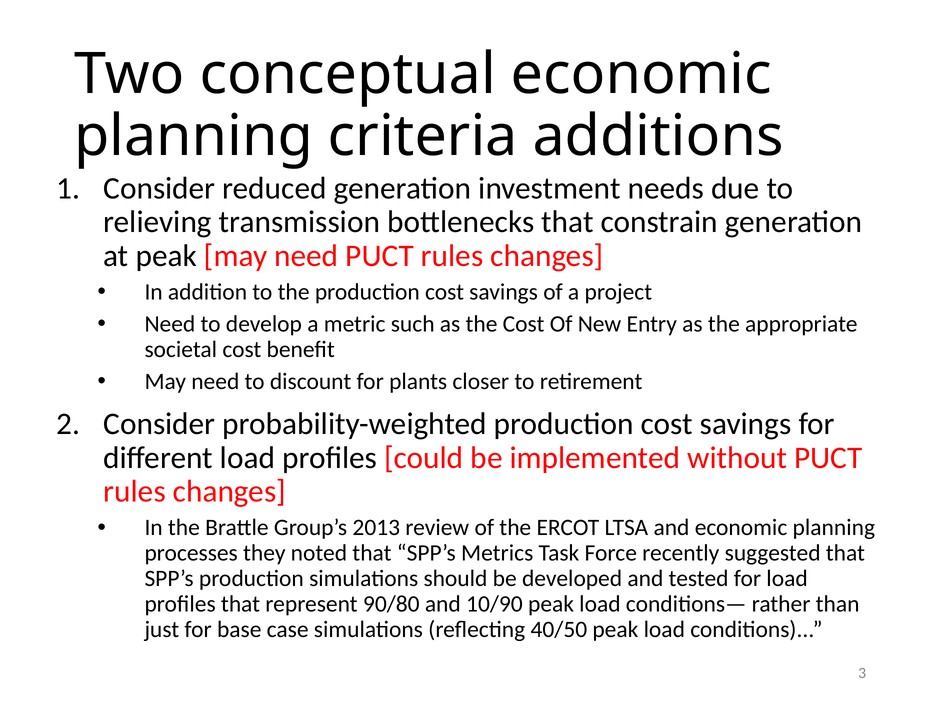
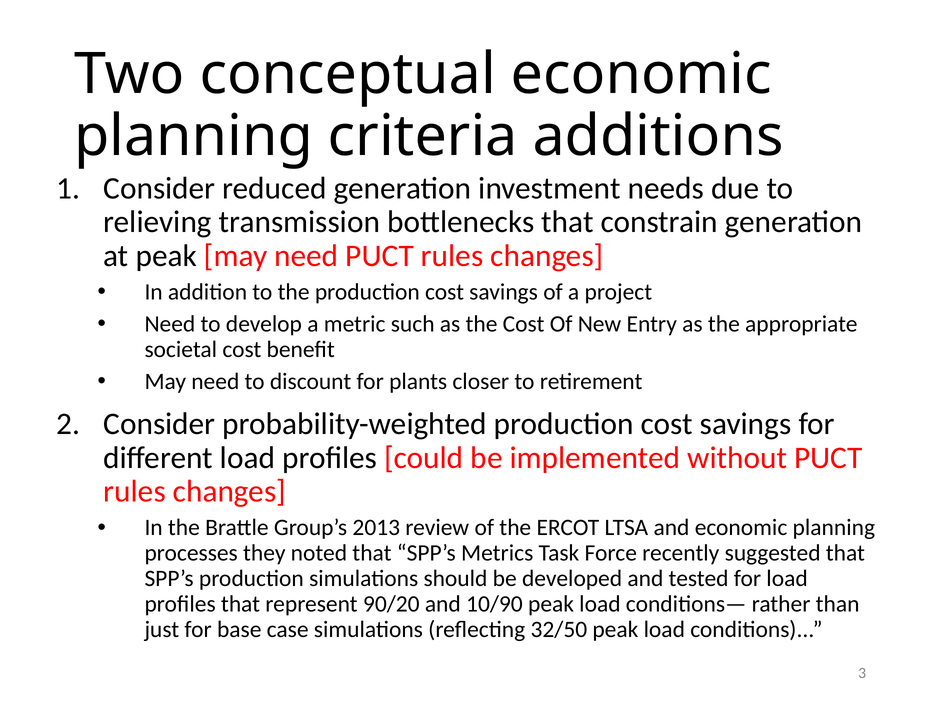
90/80: 90/80 -> 90/20
40/50: 40/50 -> 32/50
